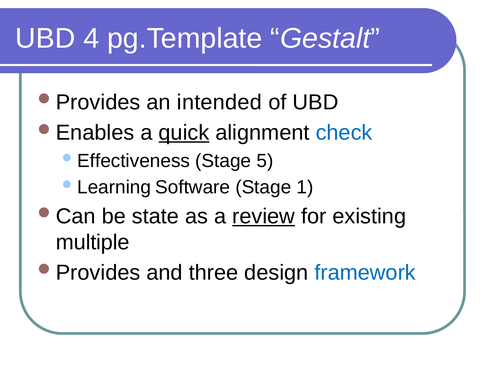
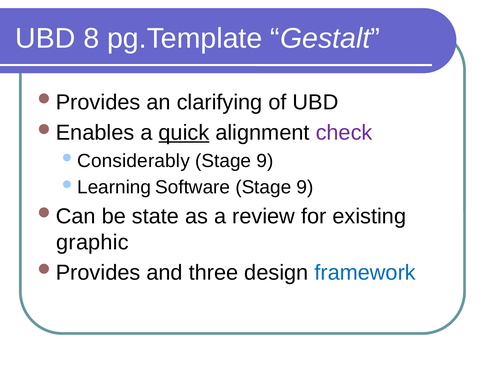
4: 4 -> 8
intended: intended -> clarifying
check colour: blue -> purple
Effectiveness: Effectiveness -> Considerably
5 at (265, 161): 5 -> 9
1 at (305, 188): 1 -> 9
review underline: present -> none
multiple: multiple -> graphic
